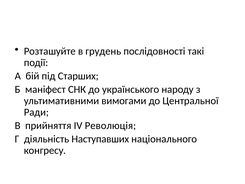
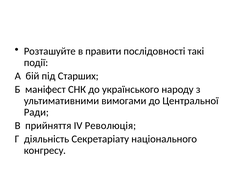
грудень: грудень -> правити
Наступавших: Наступавших -> Секретаріату
